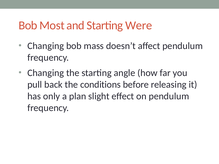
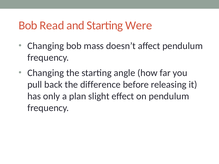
Most: Most -> Read
conditions: conditions -> difference
